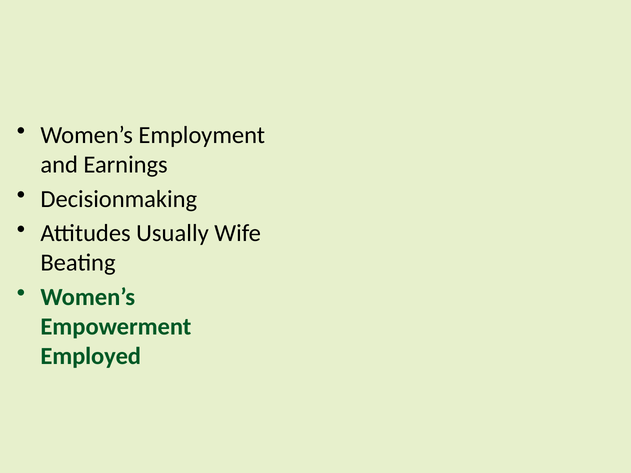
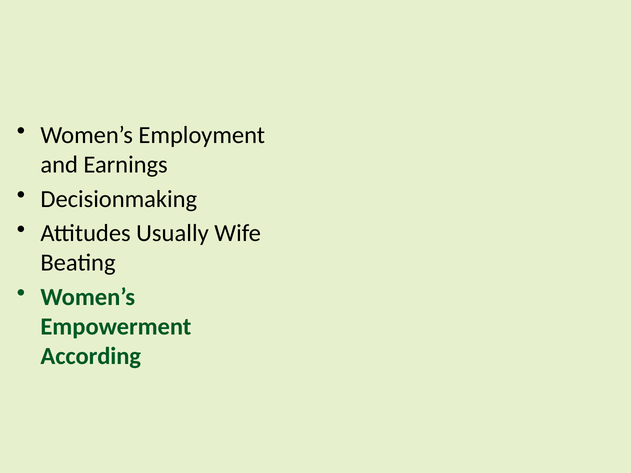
Employed: Employed -> According
